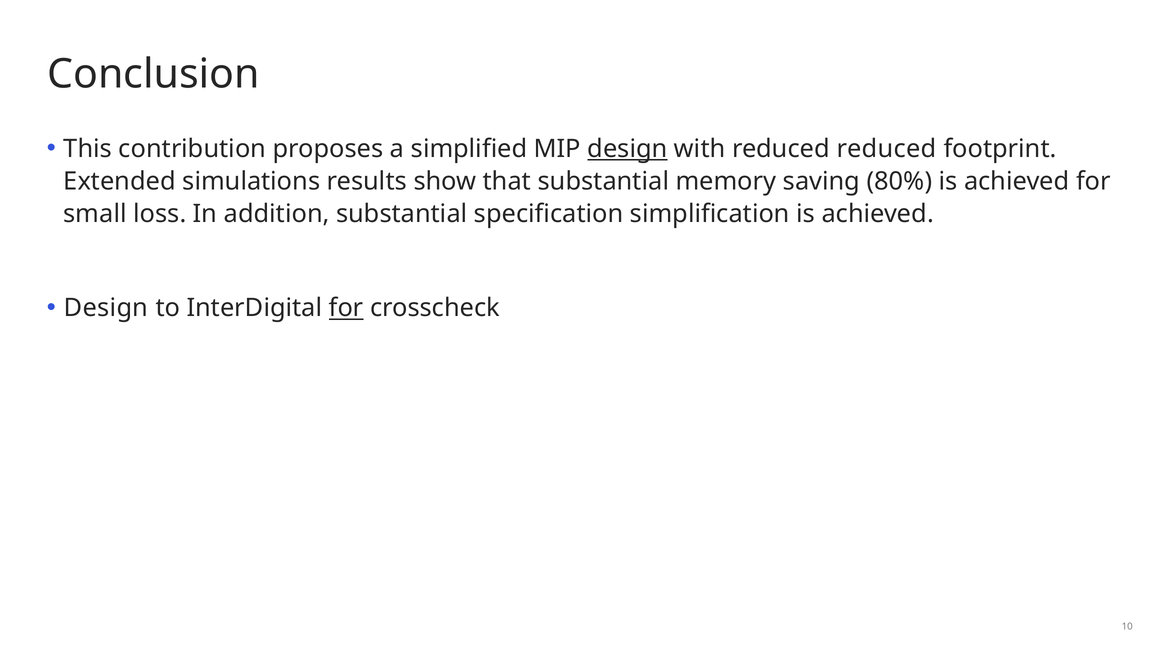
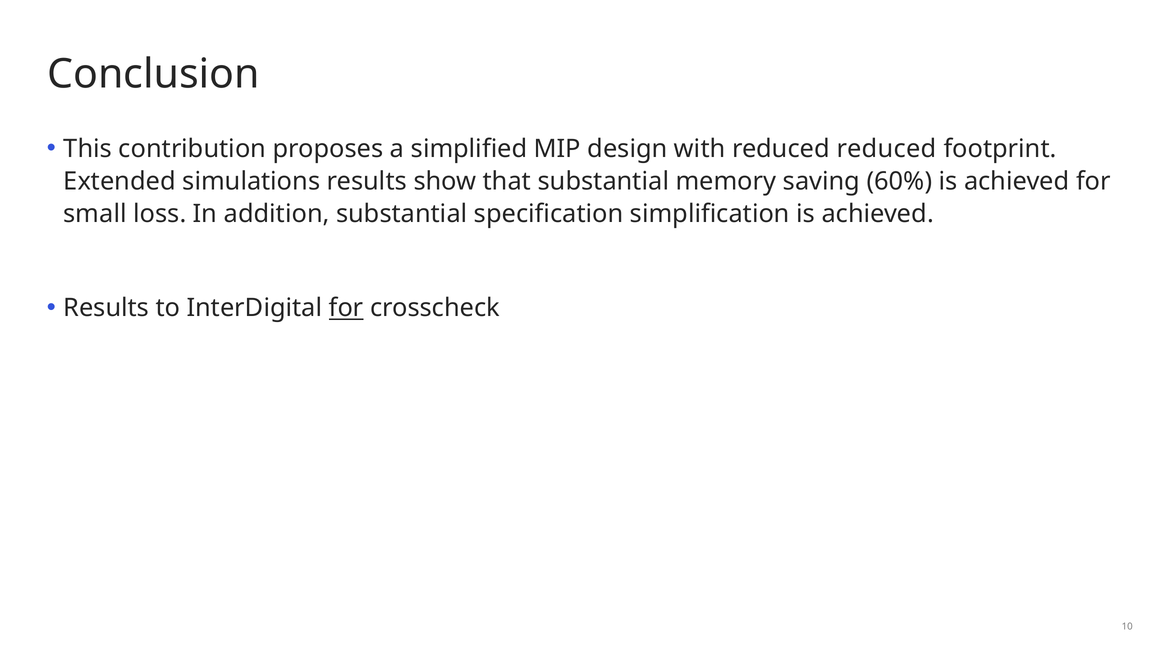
design at (627, 149) underline: present -> none
80%: 80% -> 60%
Design at (106, 308): Design -> Results
